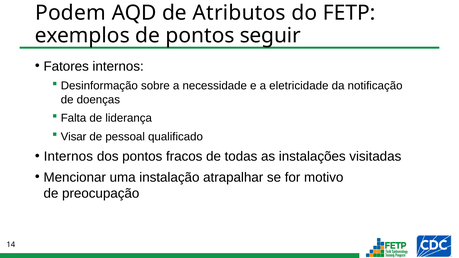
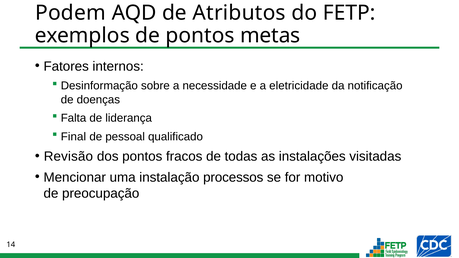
seguir: seguir -> metas
Visar: Visar -> Final
Internos at (68, 157): Internos -> Revisão
atrapalhar: atrapalhar -> processos
